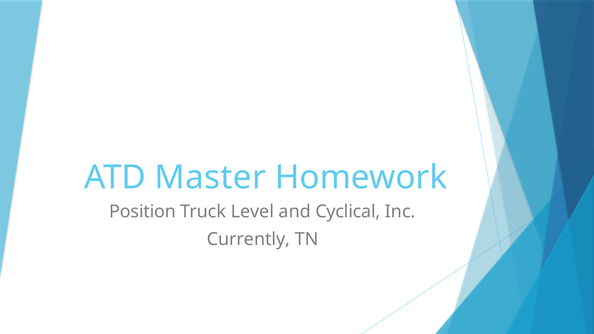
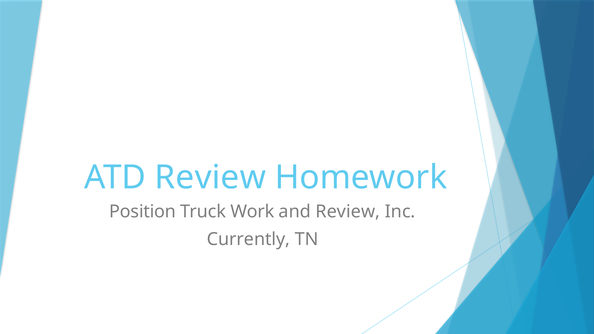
ATD Master: Master -> Review
Level: Level -> Work
and Cyclical: Cyclical -> Review
